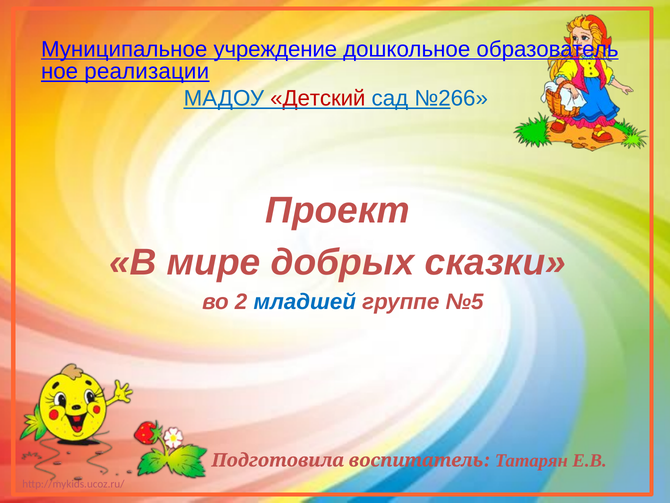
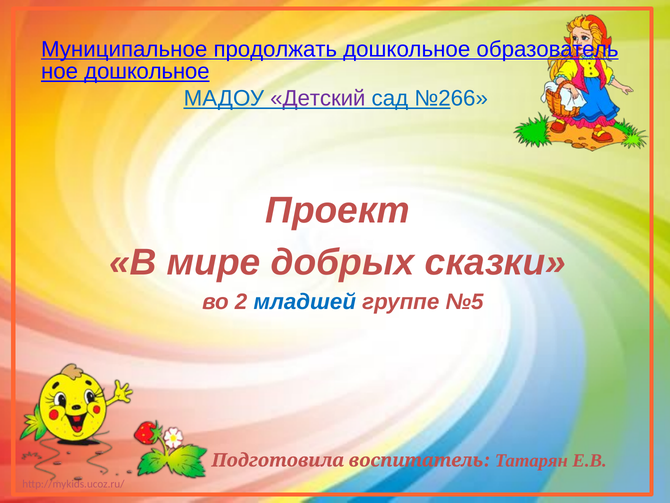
учреждение: учреждение -> продолжать
реализации at (147, 71): реализации -> дошкольное
Детский colour: red -> purple
